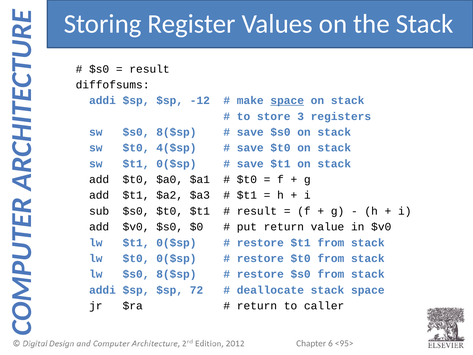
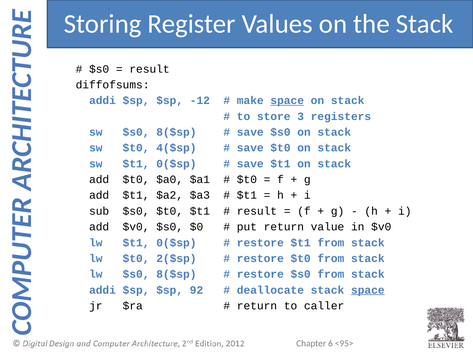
$t0 0($sp: 0($sp -> 2($sp
72: 72 -> 92
space at (368, 290) underline: none -> present
